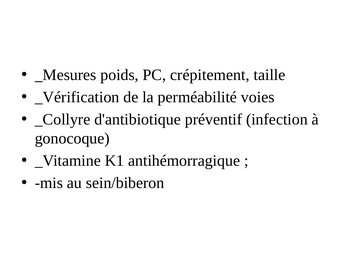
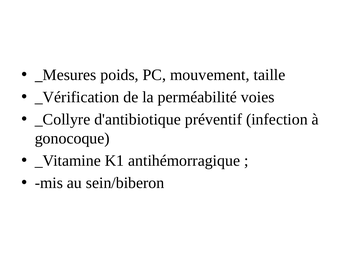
crépitement: crépitement -> mouvement
